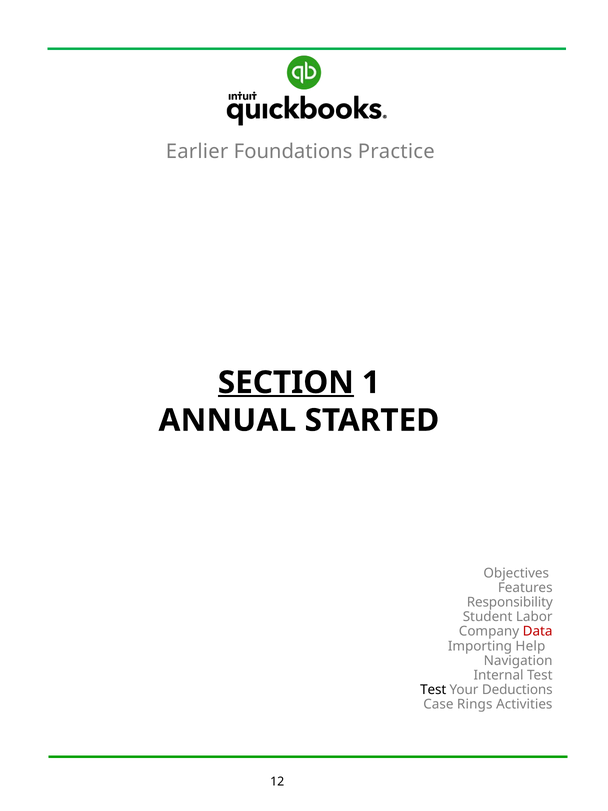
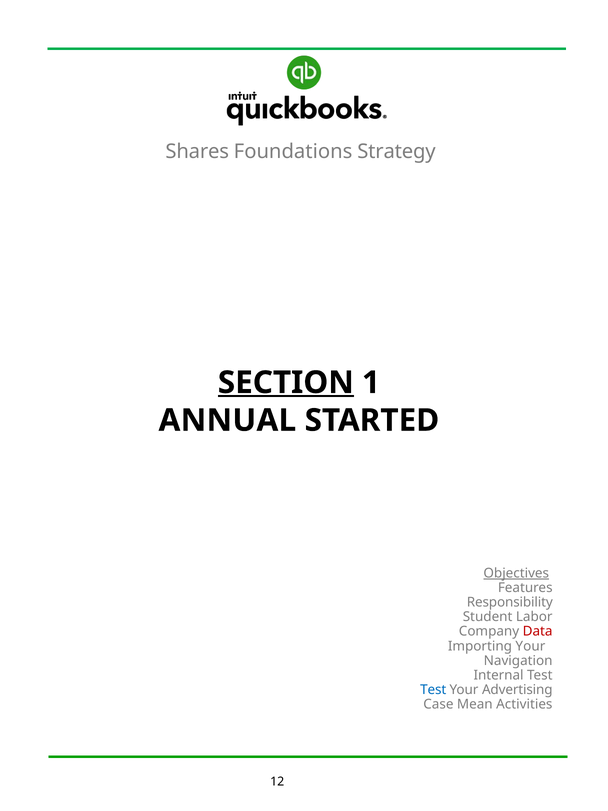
Earlier: Earlier -> Shares
Practice: Practice -> Strategy
Objectives underline: none -> present
Importing Help: Help -> Your
Test at (433, 690) colour: black -> blue
Deductions: Deductions -> Advertising
Rings: Rings -> Mean
